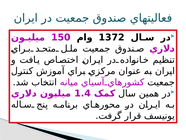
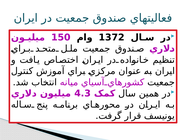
1.4: 1.4 -> 4.3
